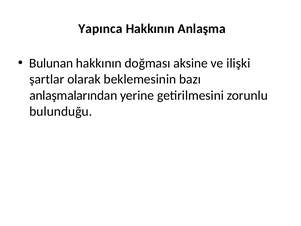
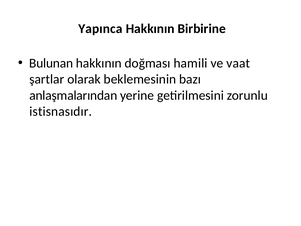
Anlaşma: Anlaşma -> Birbirine
aksine: aksine -> hamili
ilişki: ilişki -> vaat
bulunduğu: bulunduğu -> istisnasıdır
